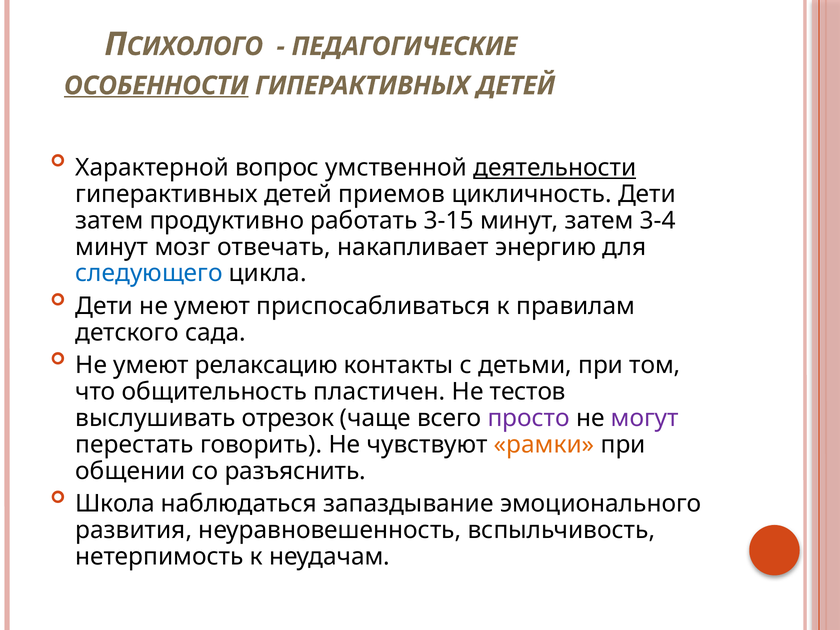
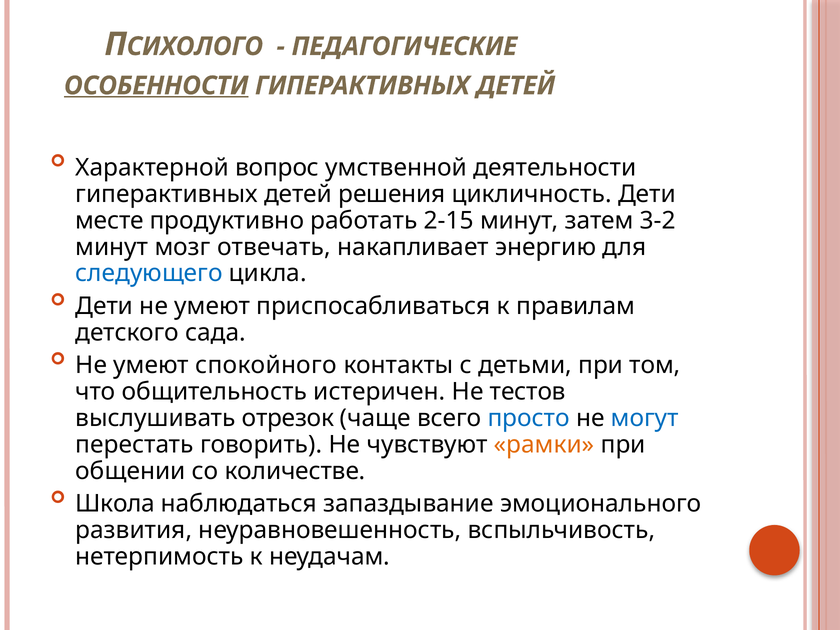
деятельности underline: present -> none
приемов: приемов -> решения
затем at (110, 220): затем -> месте
3-15: 3-15 -> 2-15
3-4: 3-4 -> 3-2
релаксацию: релаксацию -> спокойного
пластичен: пластичен -> истеричен
просто colour: purple -> blue
могут colour: purple -> blue
разъяснить: разъяснить -> количестве
